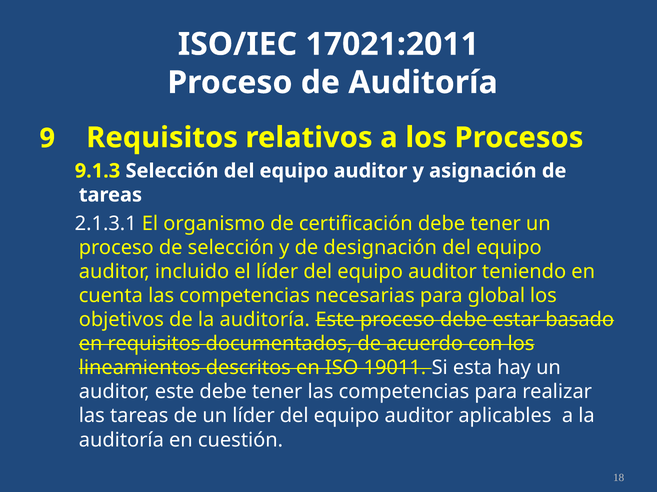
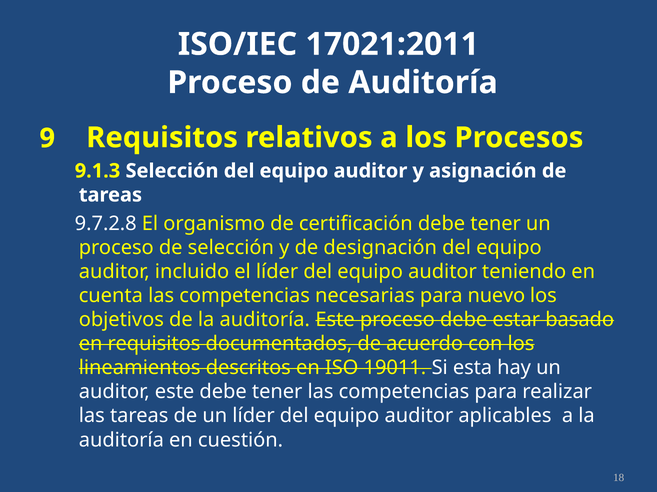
2.1.3.1: 2.1.3.1 -> 9.7.2.8
global: global -> nuevo
